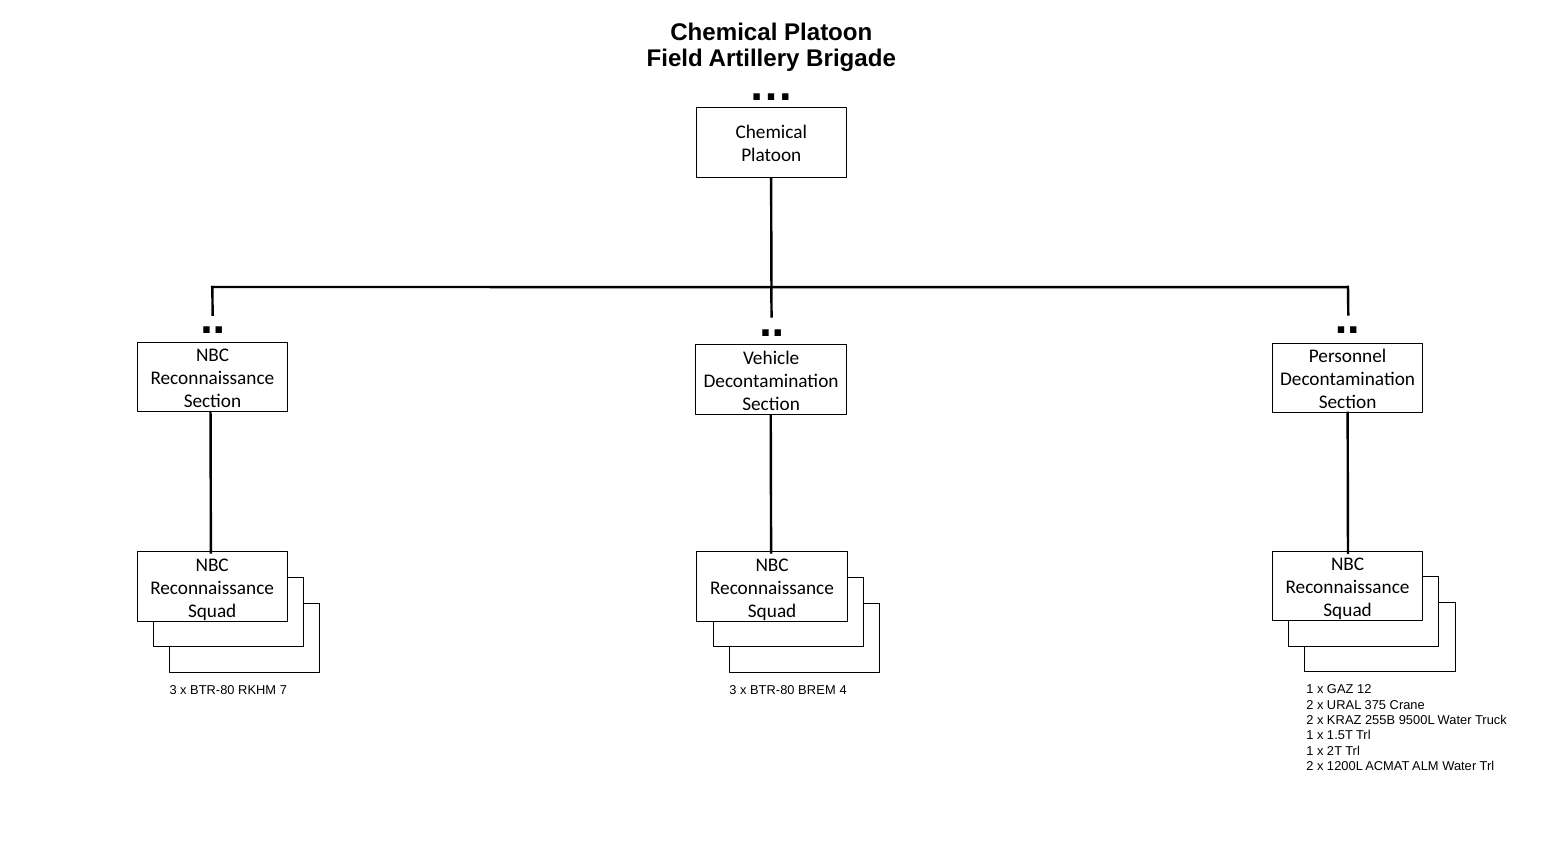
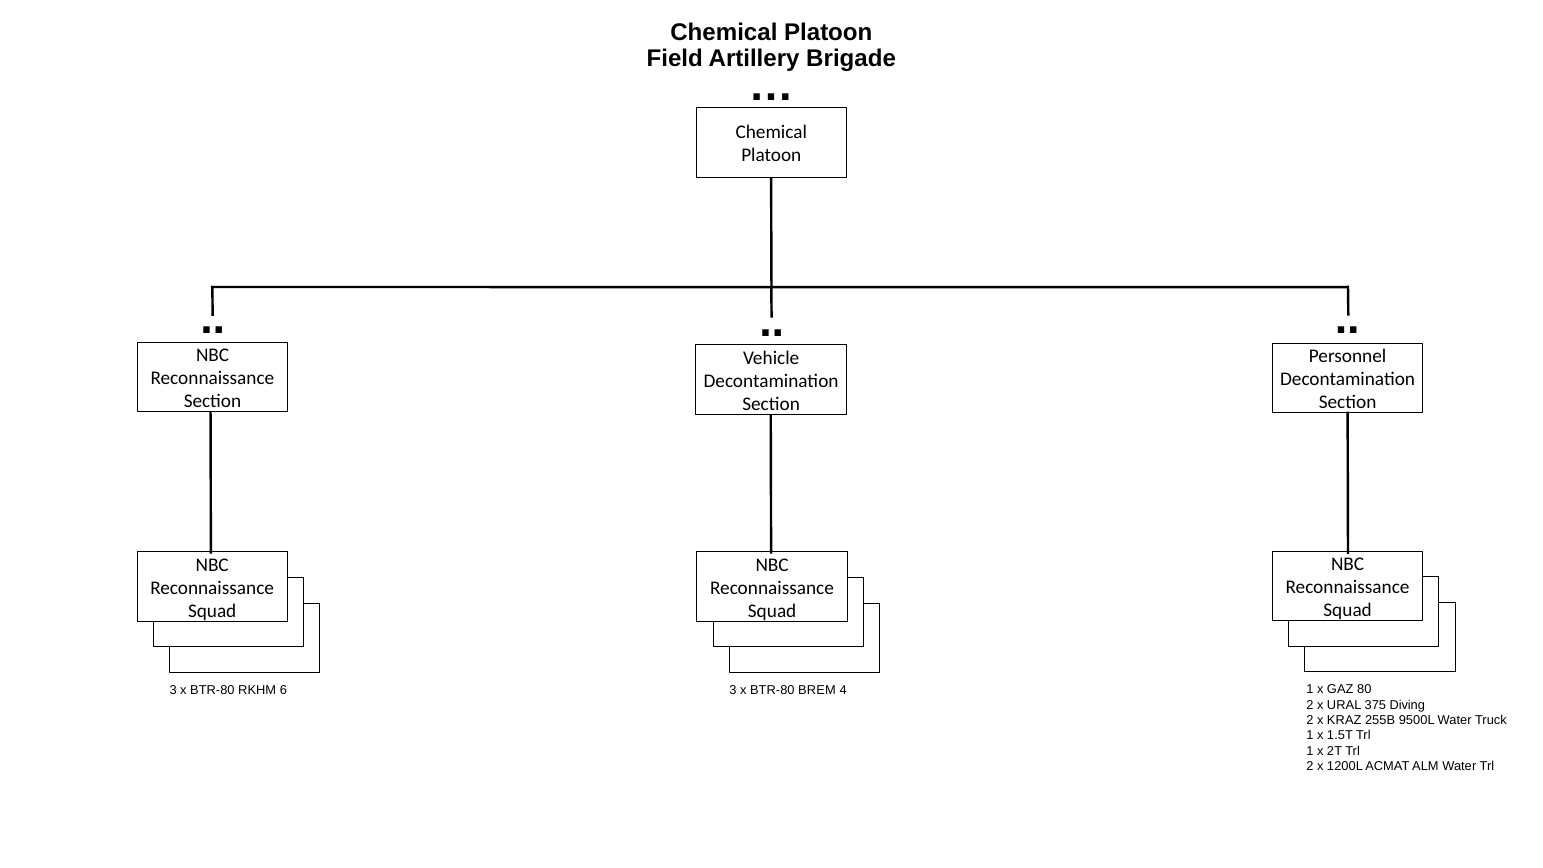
12: 12 -> 80
7: 7 -> 6
Crane: Crane -> Diving
